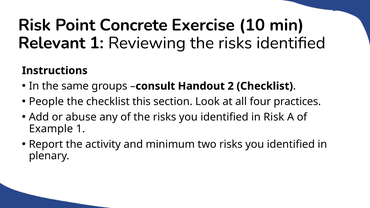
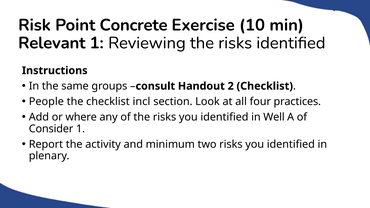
this: this -> incl
abuse: abuse -> where
in Risk: Risk -> Well
Example: Example -> Consider
